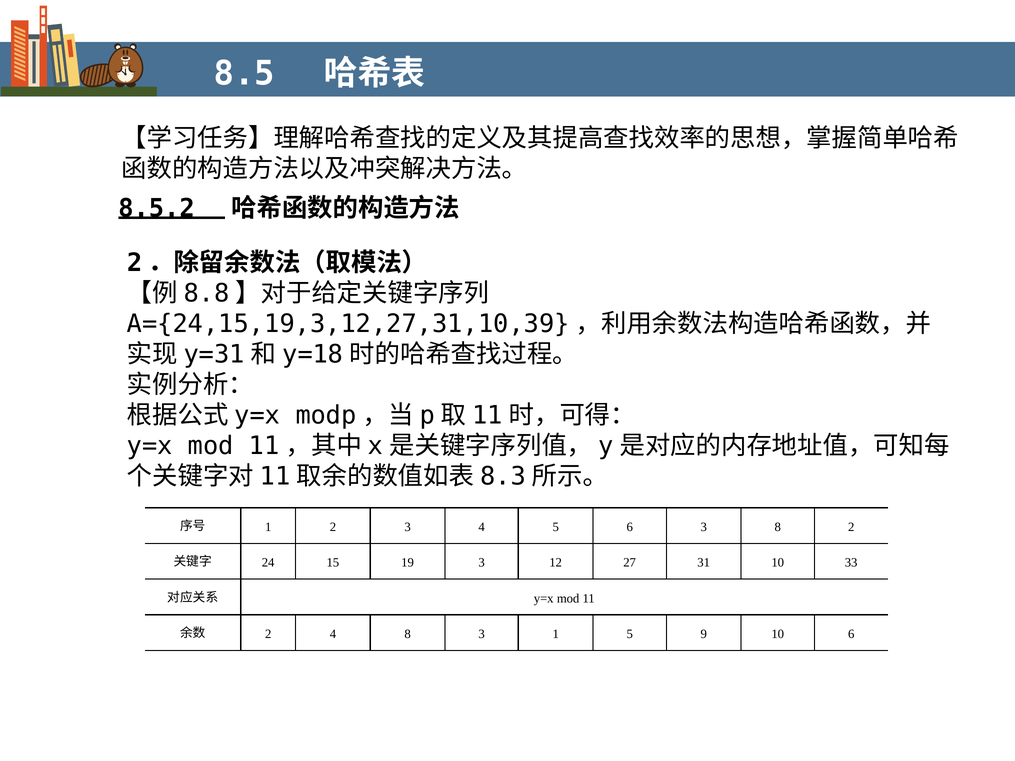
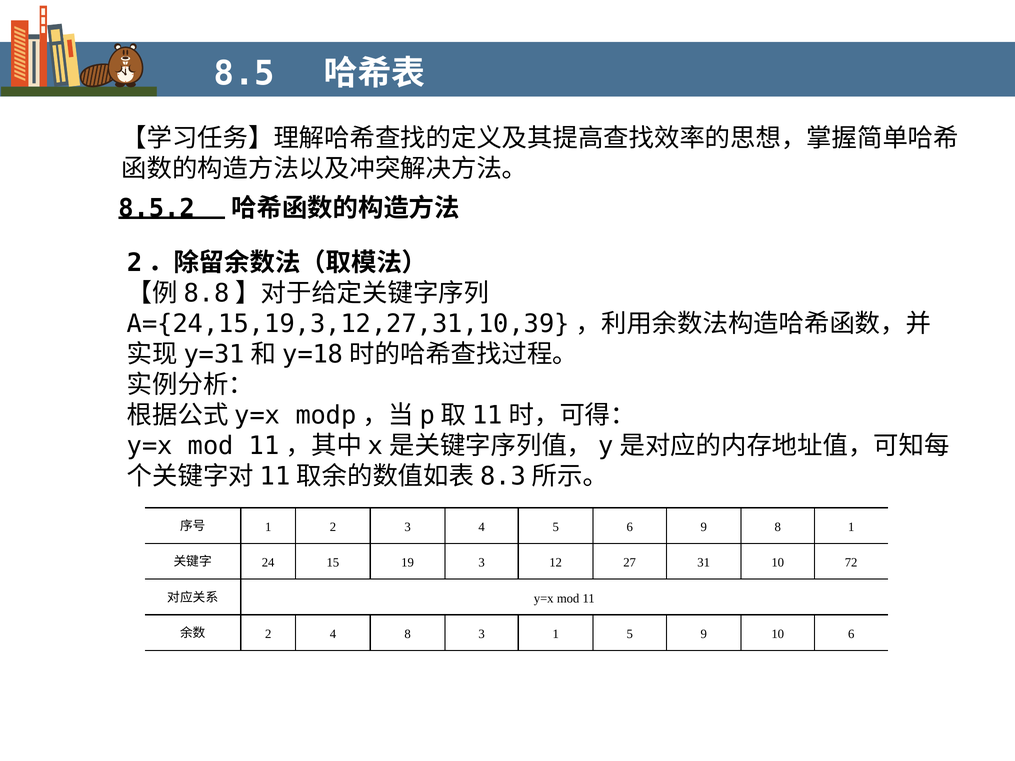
6 3: 3 -> 9
8 2: 2 -> 1
33: 33 -> 72
